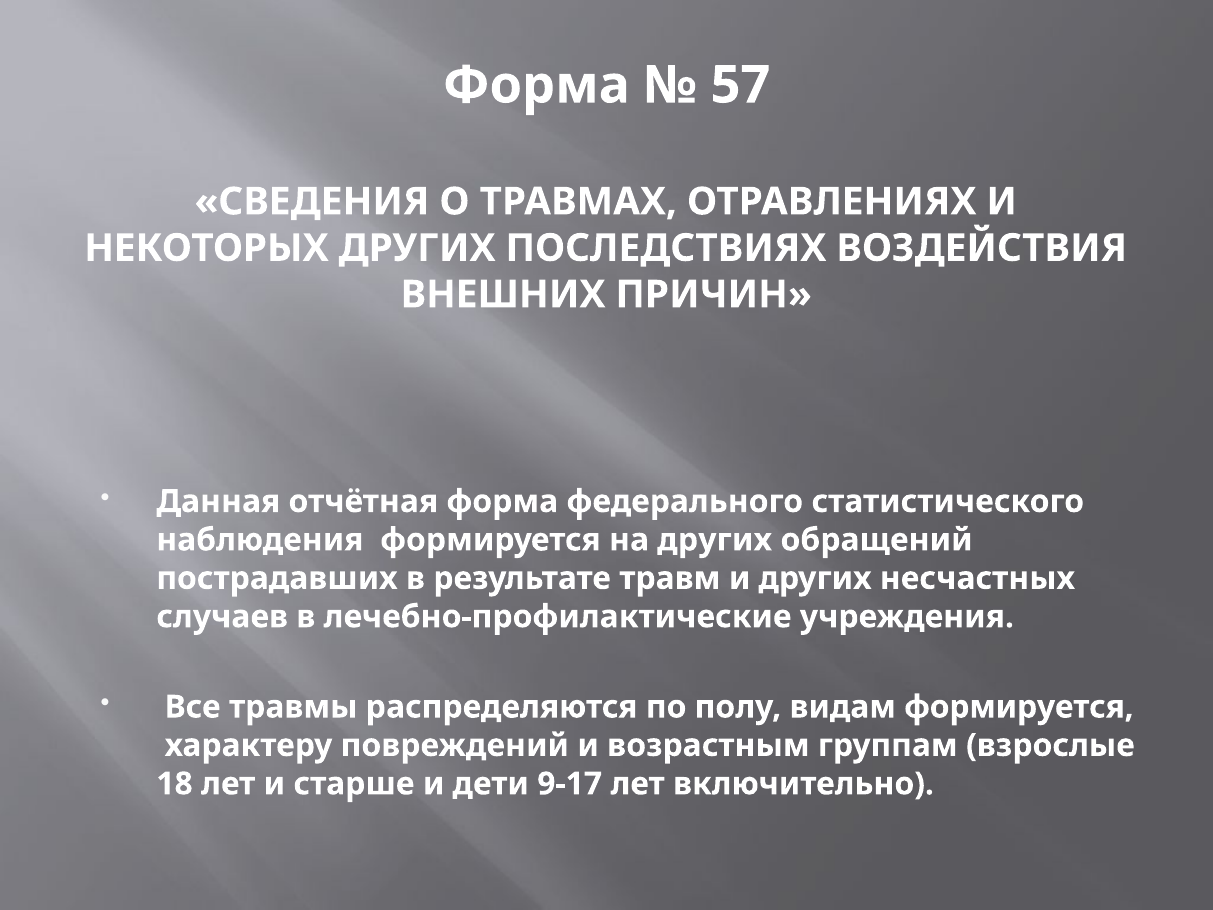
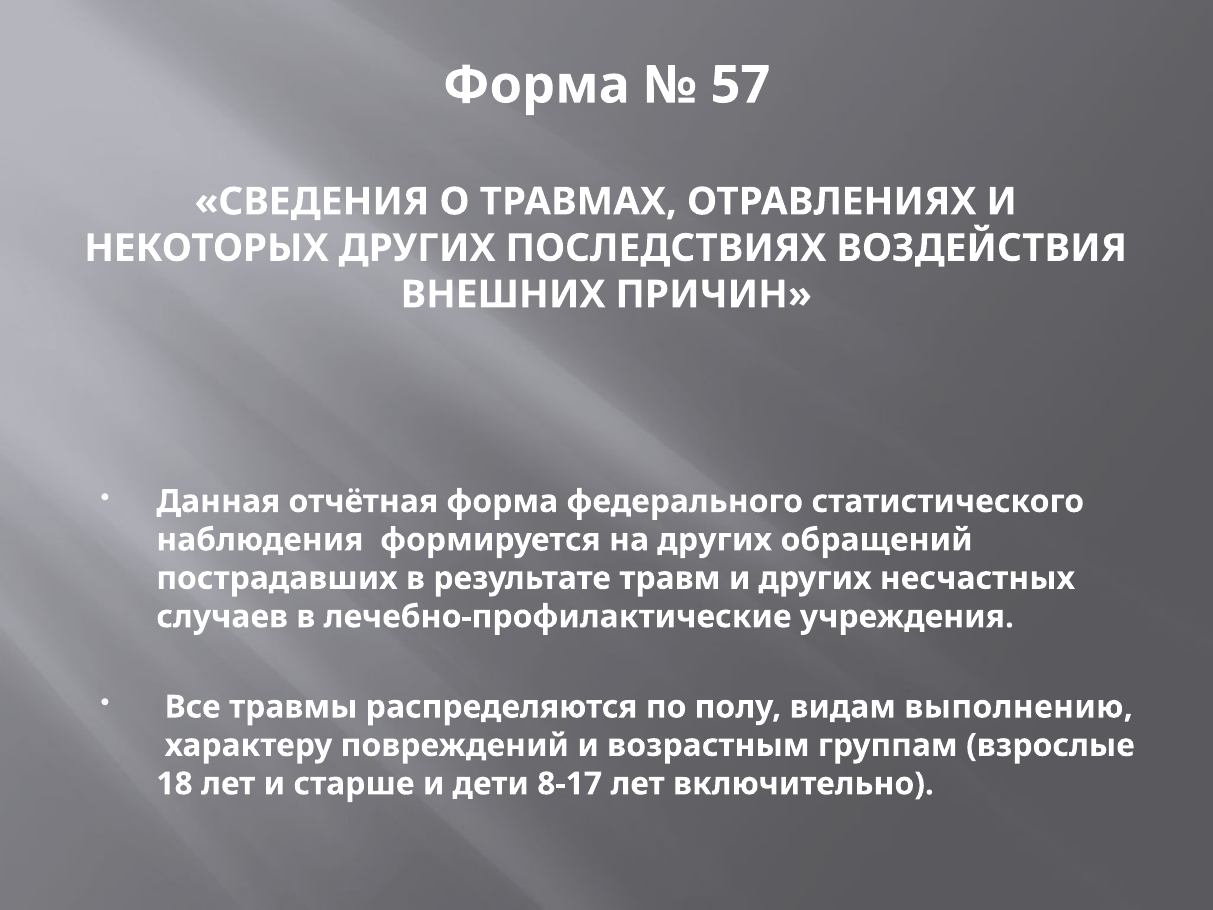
видам формируется: формируется -> выполнению
9-17: 9-17 -> 8-17
